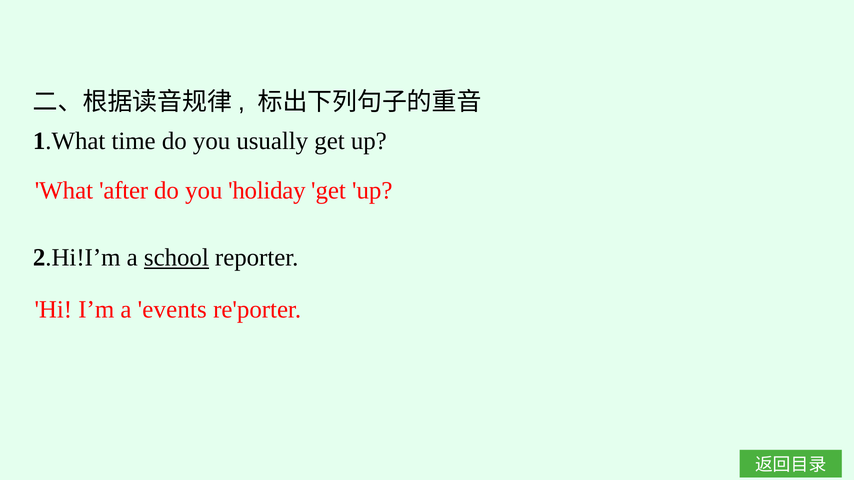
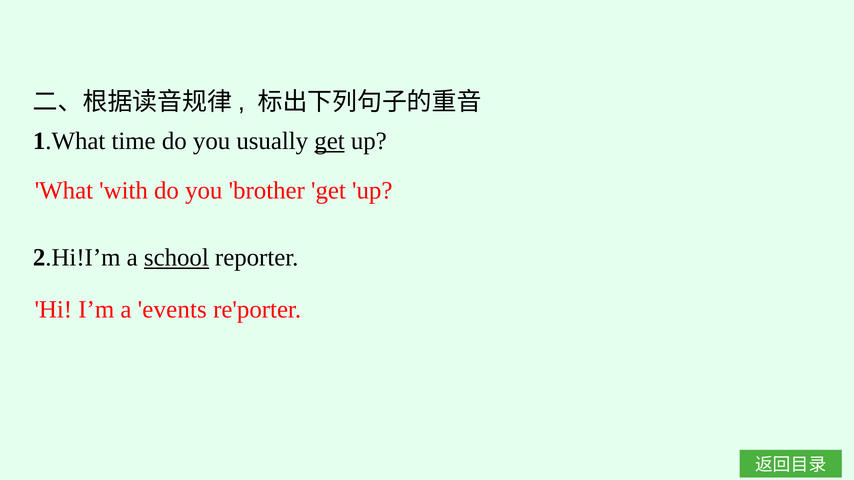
get at (330, 141) underline: none -> present
after: after -> with
holiday: holiday -> brother
